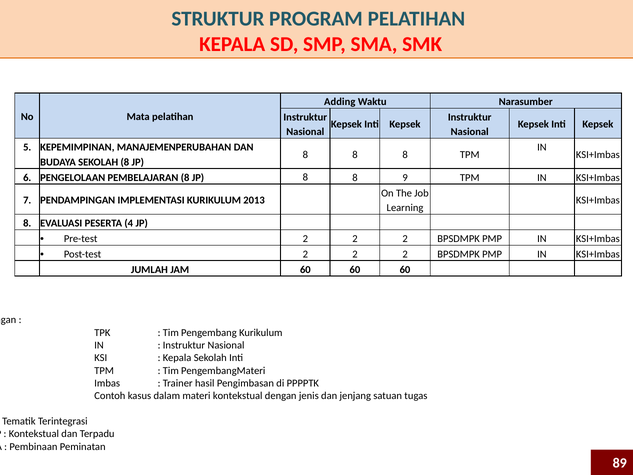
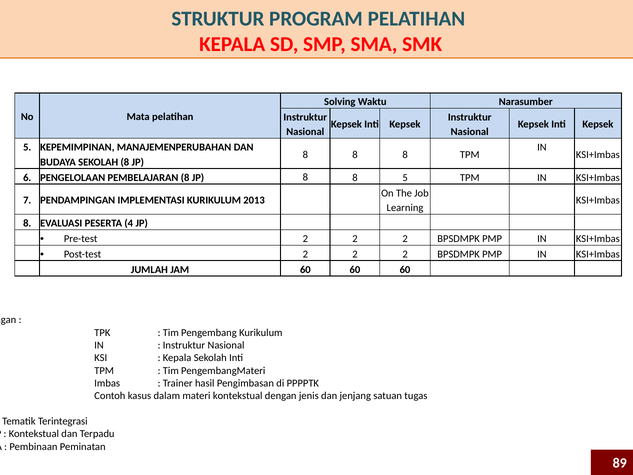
Adding: Adding -> Solving
8 9: 9 -> 5
